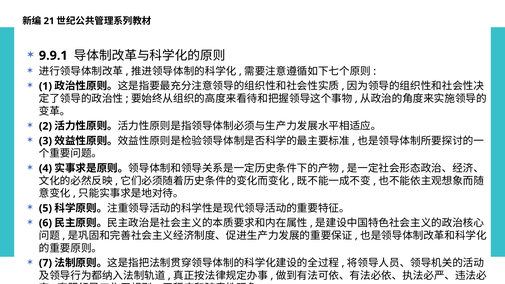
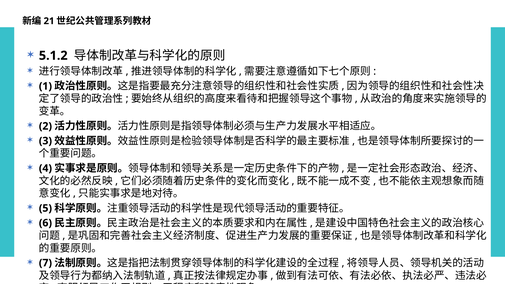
9.9.1: 9.9.1 -> 5.1.2
